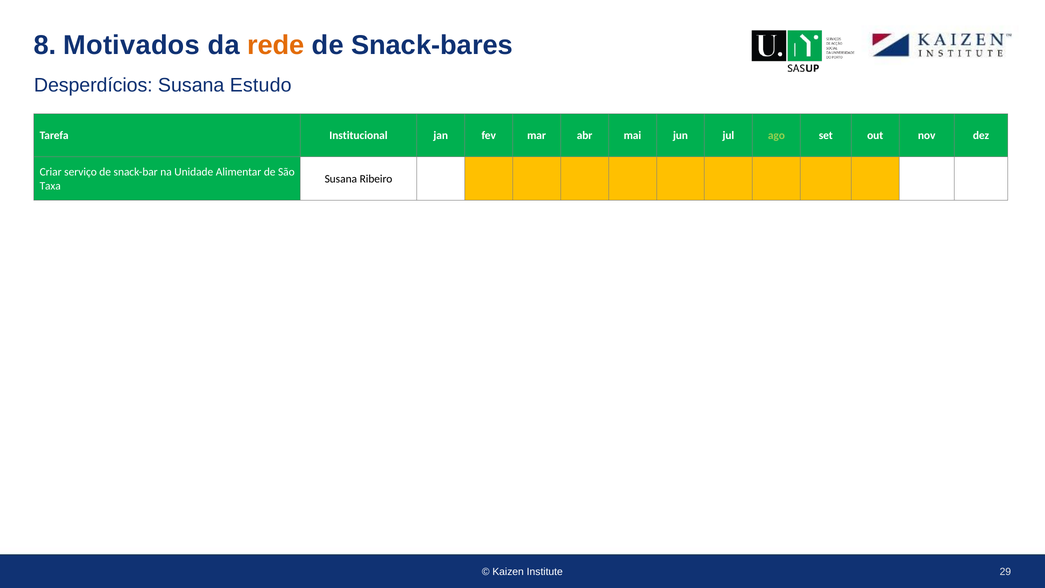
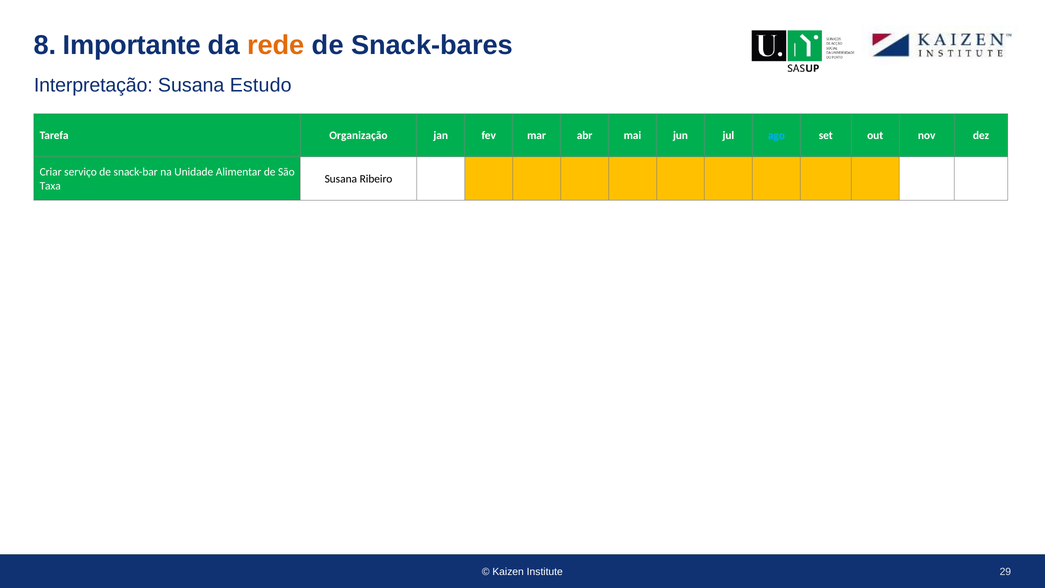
Motivados: Motivados -> Importante
Desperdícios: Desperdícios -> Interpretação
Institucional: Institucional -> Organização
ago colour: light green -> light blue
